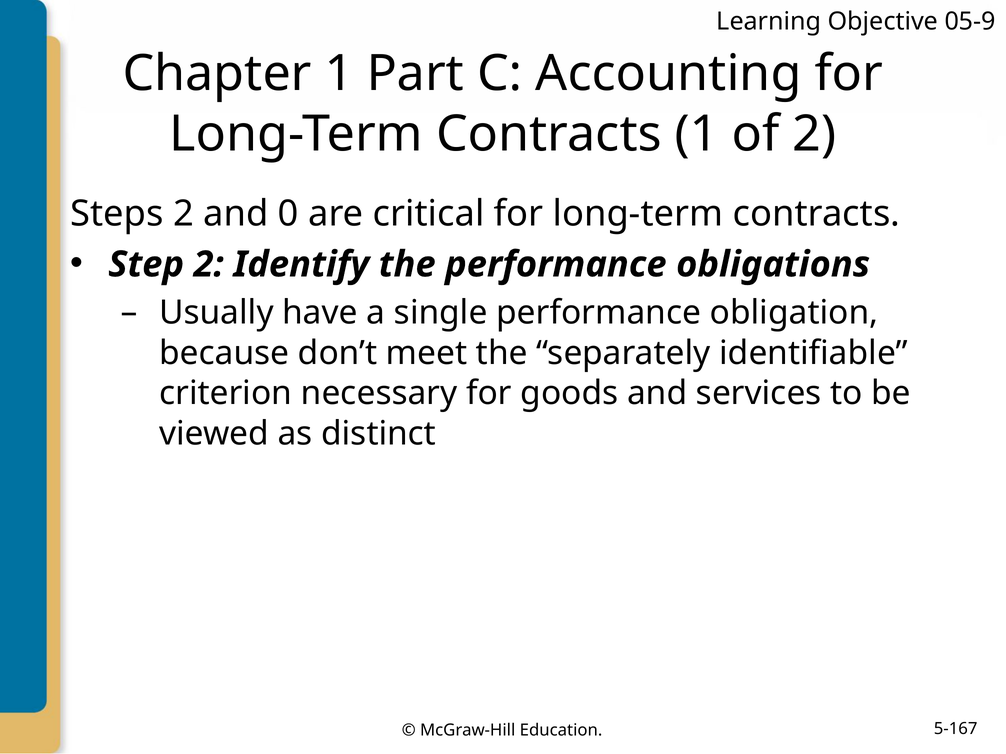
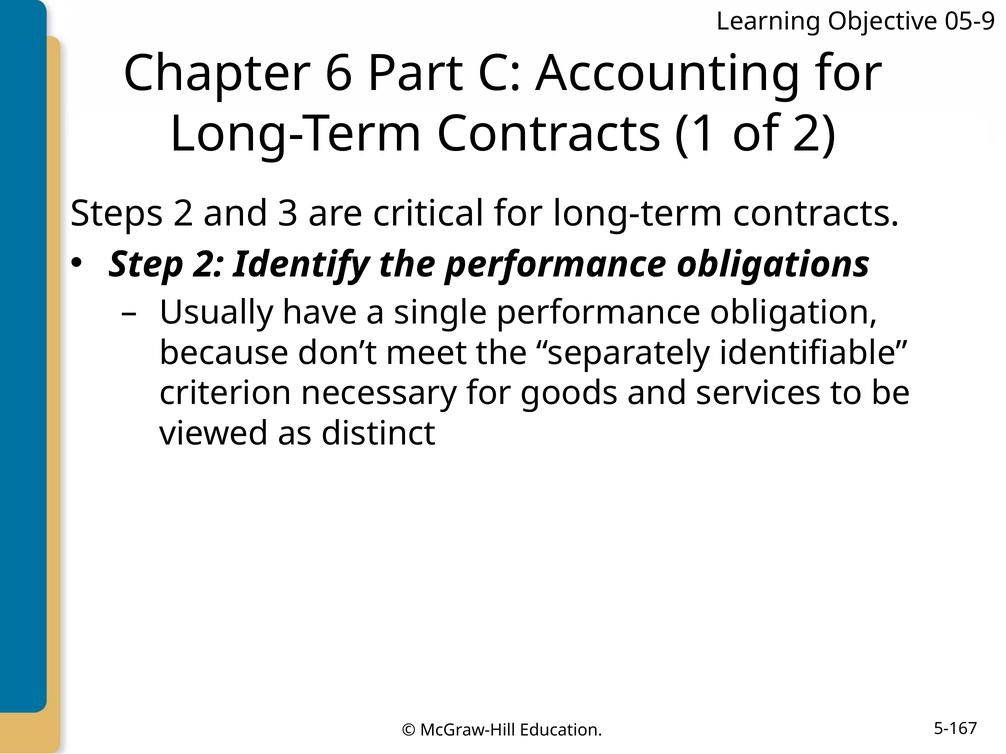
Chapter 1: 1 -> 6
0: 0 -> 3
